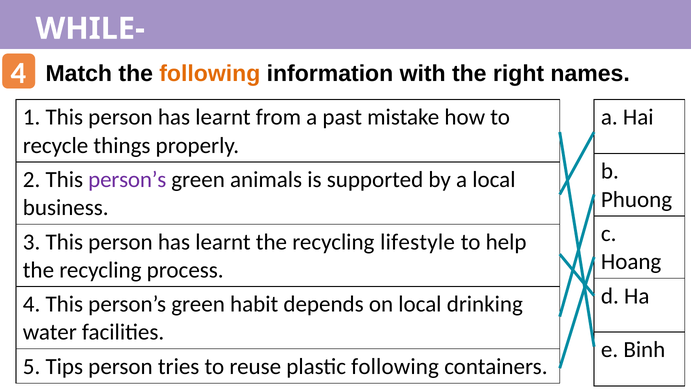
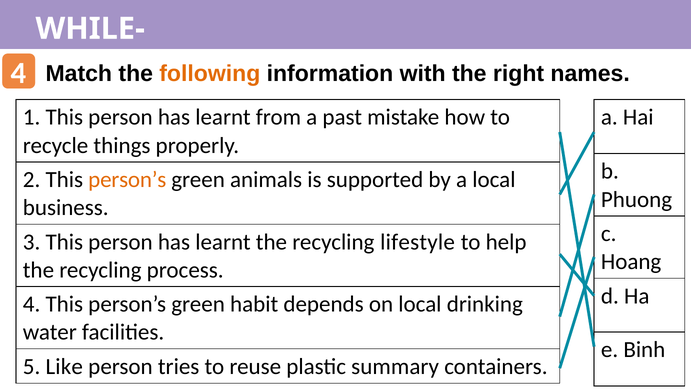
person’s at (127, 180) colour: purple -> orange
Tips: Tips -> Like
plastic following: following -> summary
